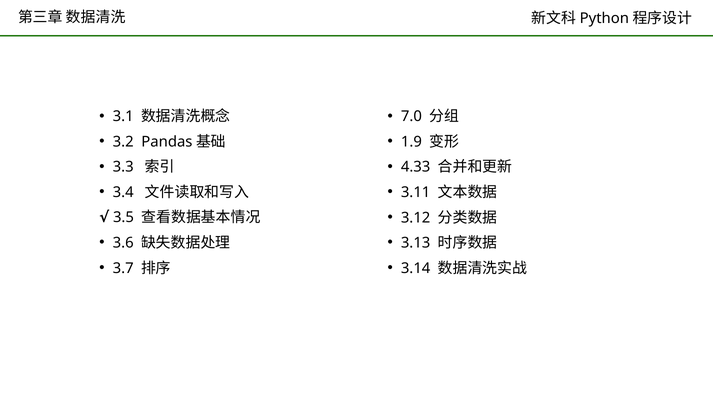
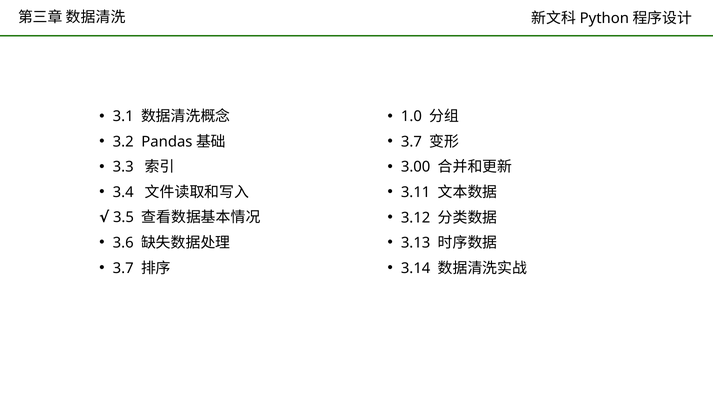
7.0: 7.0 -> 1.0
1.9 at (411, 142): 1.9 -> 3.7
4.33: 4.33 -> 3.00
